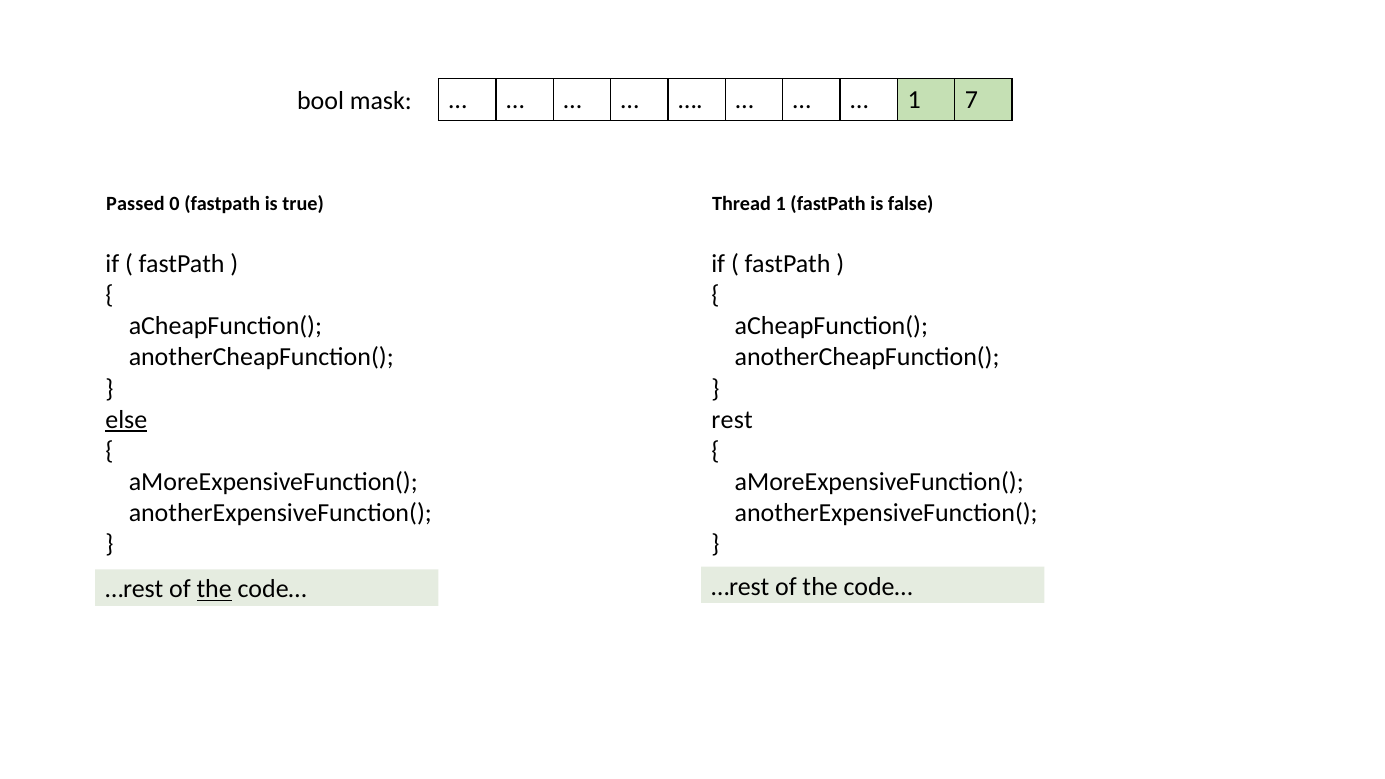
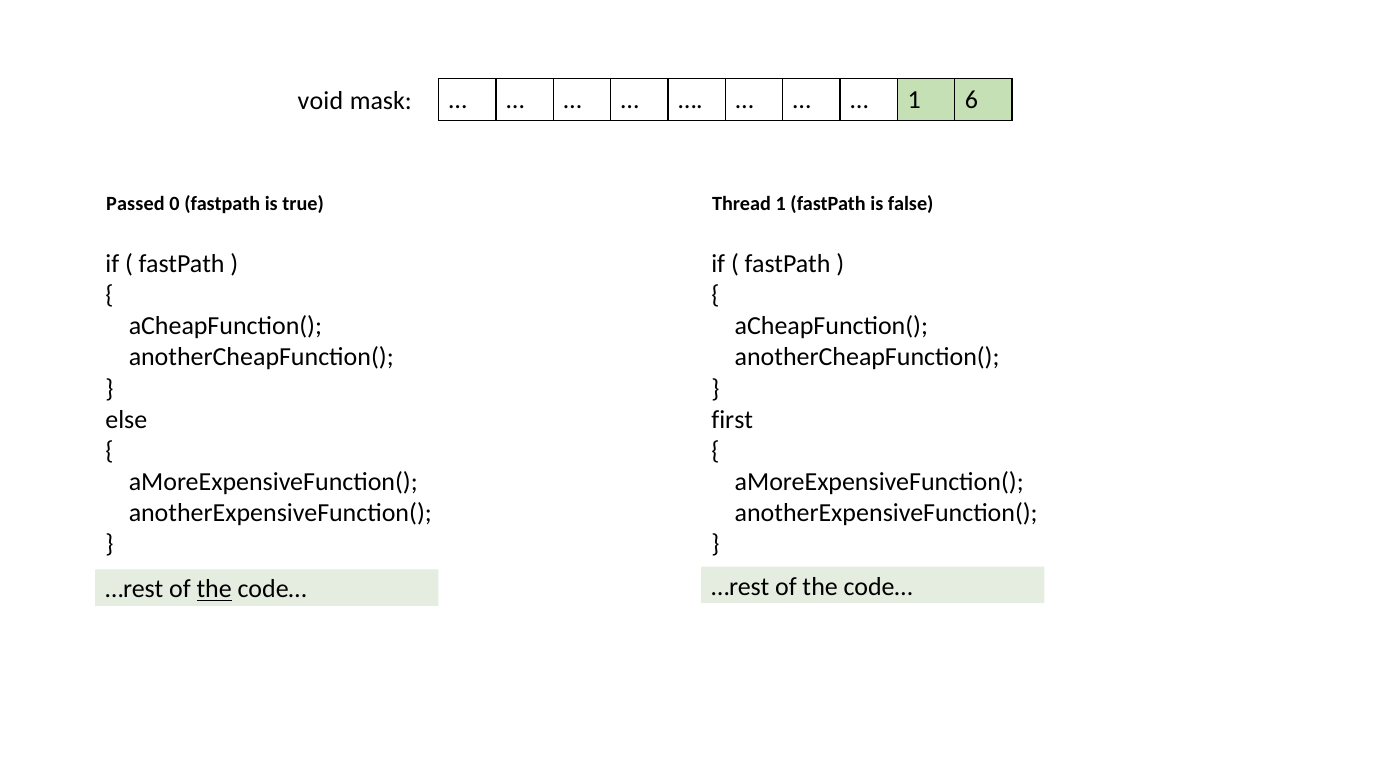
bool: bool -> void
7: 7 -> 6
else underline: present -> none
rest: rest -> first
